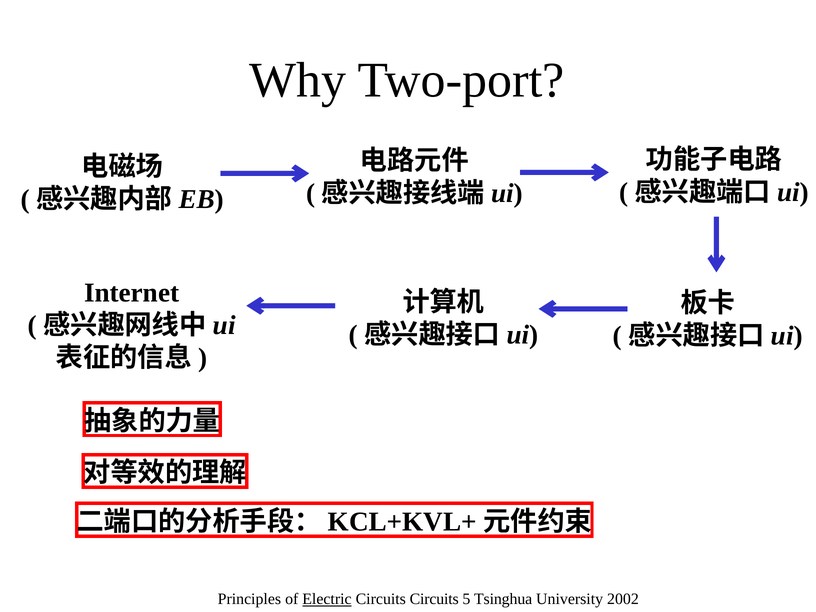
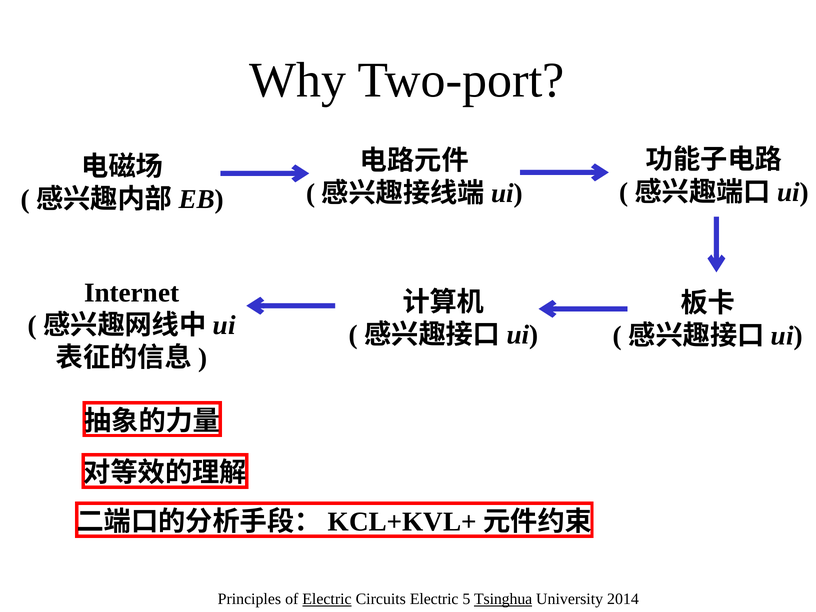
Circuits Circuits: Circuits -> Electric
Tsinghua underline: none -> present
2002: 2002 -> 2014
